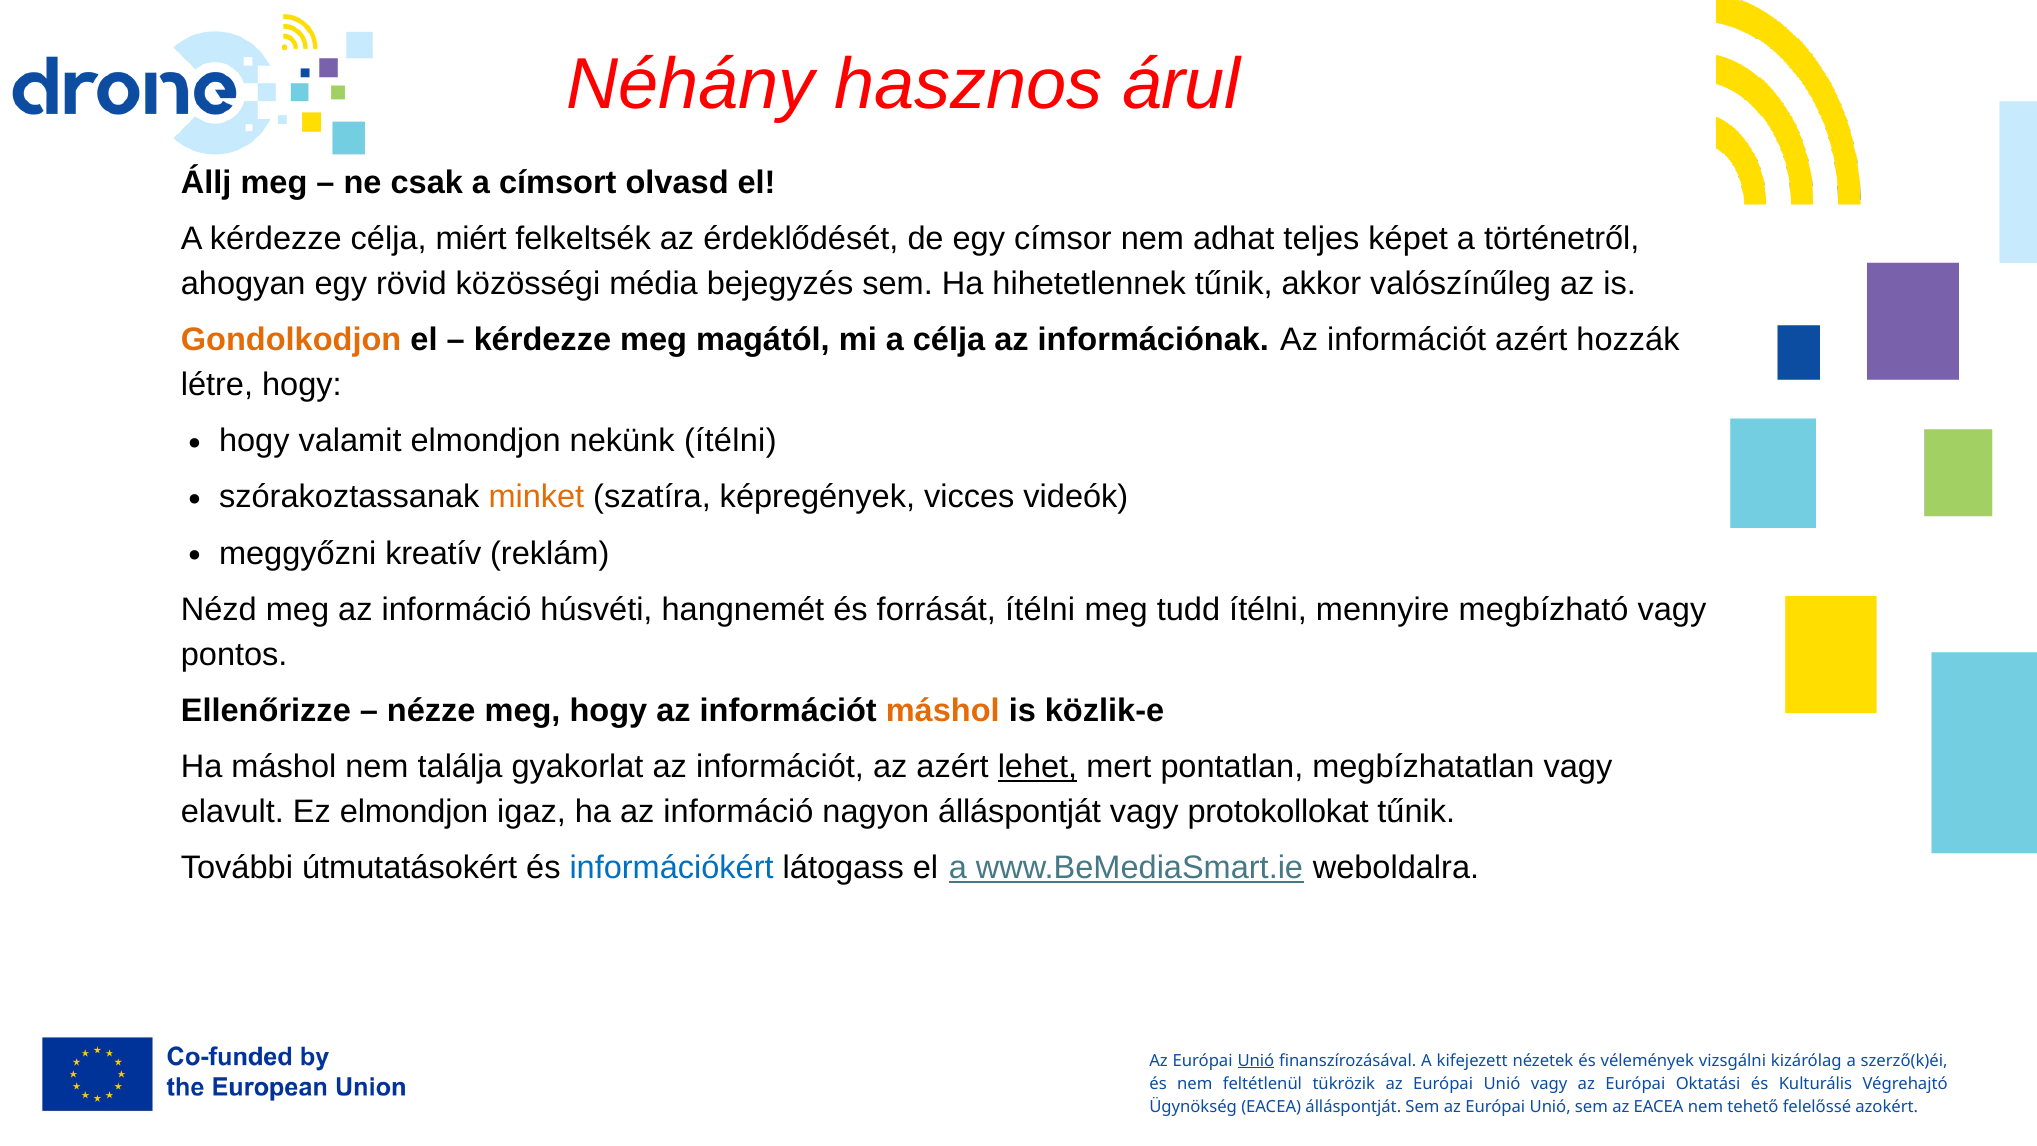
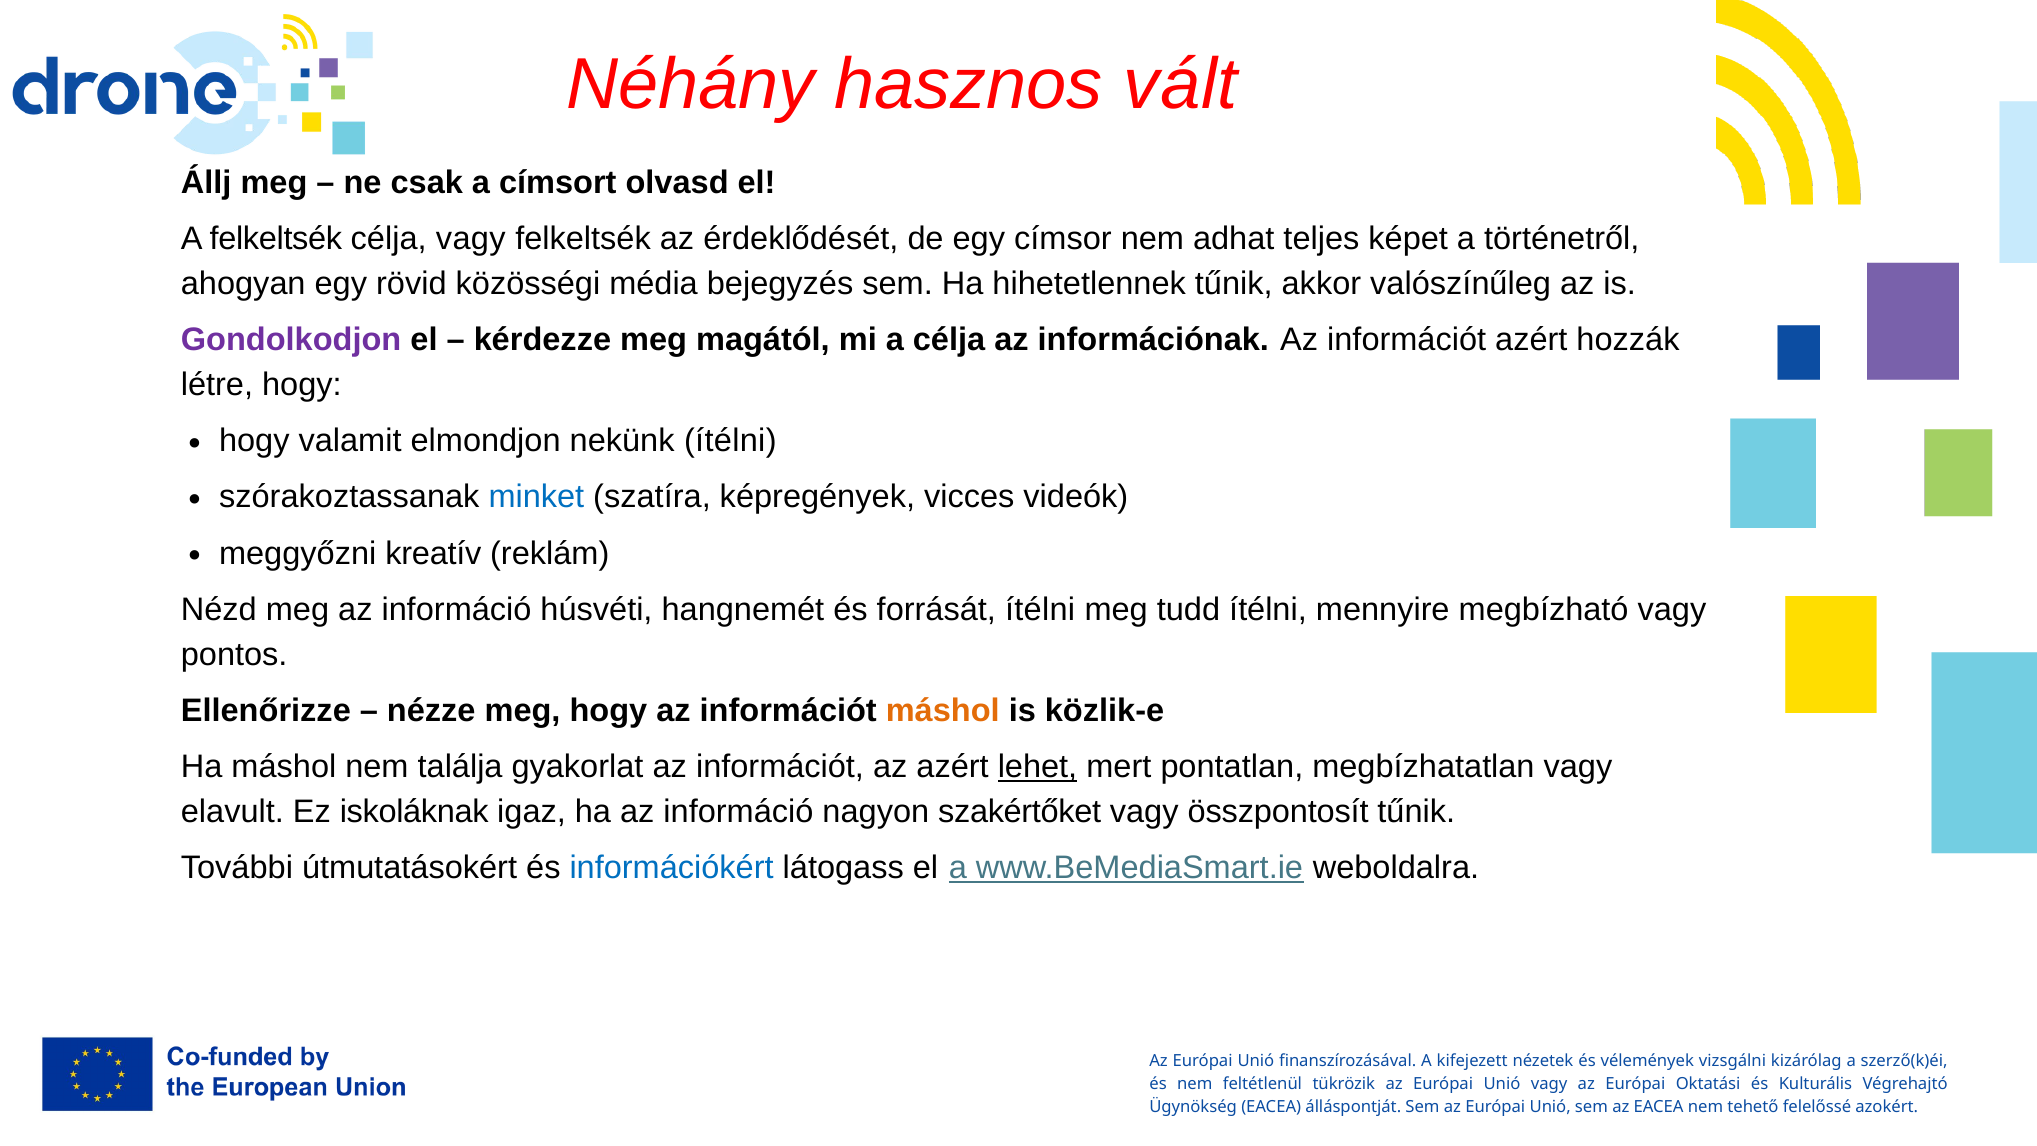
árul: árul -> vált
A kérdezze: kérdezze -> felkeltsék
célja miért: miért -> vagy
Gondolkodjon colour: orange -> purple
minket colour: orange -> blue
Ez elmondjon: elmondjon -> iskoláknak
nagyon álláspontját: álláspontját -> szakértőket
protokollokat: protokollokat -> összpontosít
Unió at (1256, 1061) underline: present -> none
